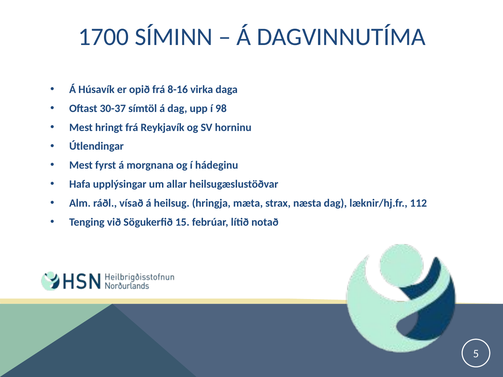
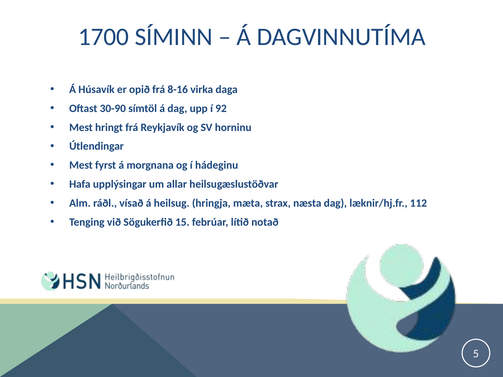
30-37: 30-37 -> 30-90
98: 98 -> 92
